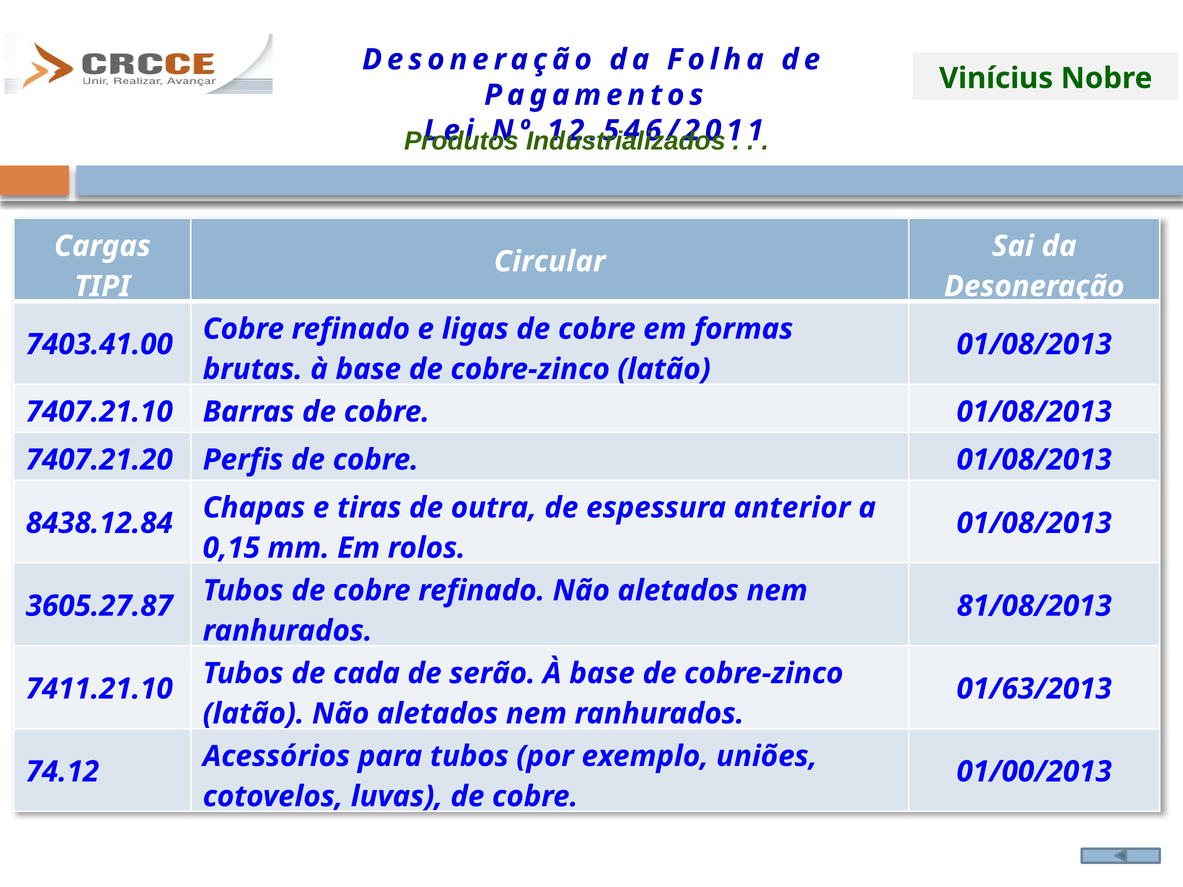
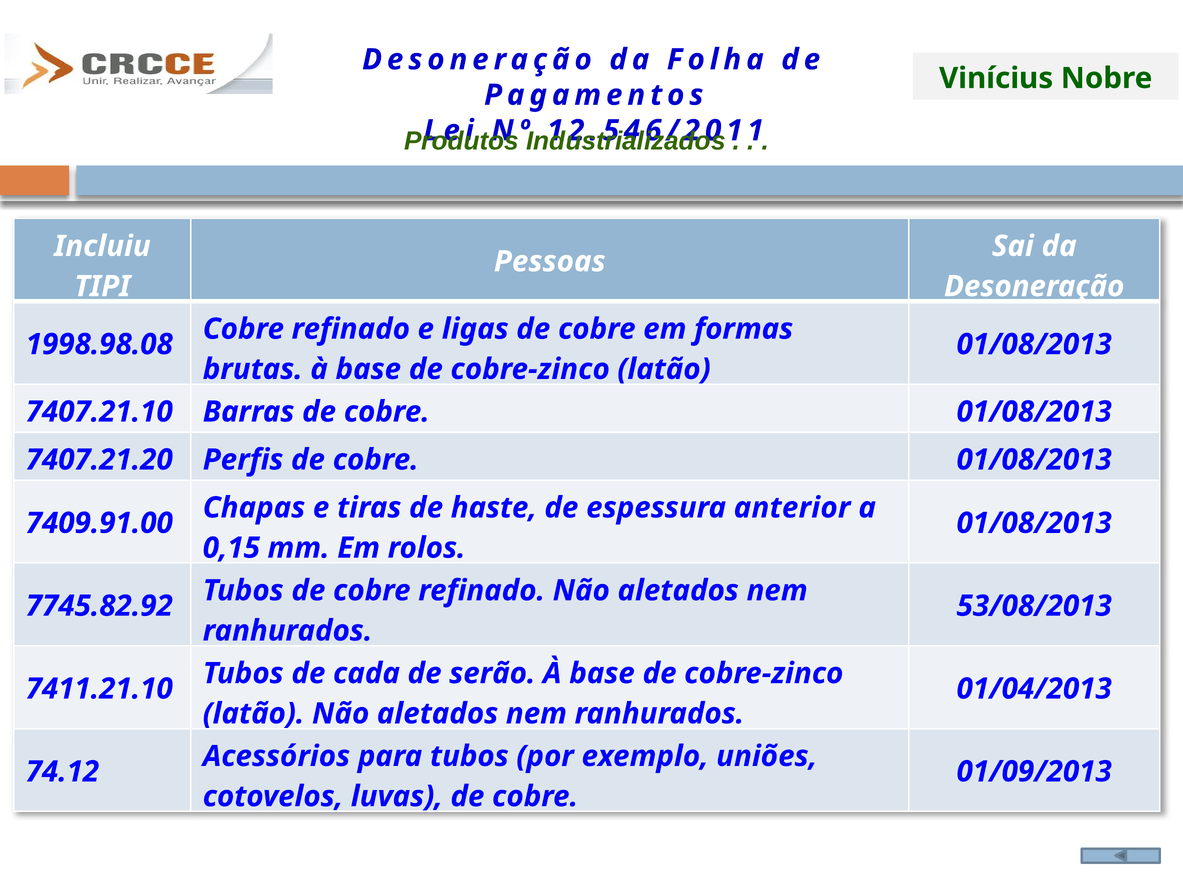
Cargas: Cargas -> Incluiu
Circular: Circular -> Pessoas
7403.41.00: 7403.41.00 -> 1998.98.08
outra: outra -> haste
8438.12.84: 8438.12.84 -> 7409.91.00
3605.27.87: 3605.27.87 -> 7745.82.92
81/08/2013: 81/08/2013 -> 53/08/2013
01/63/2013: 01/63/2013 -> 01/04/2013
01/00/2013: 01/00/2013 -> 01/09/2013
